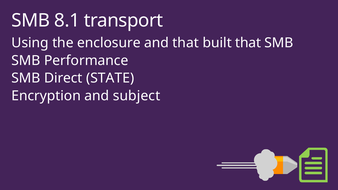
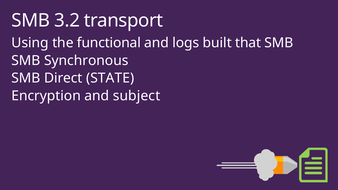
8.1: 8.1 -> 3.2
enclosure: enclosure -> functional
and that: that -> logs
Performance: Performance -> Synchronous
